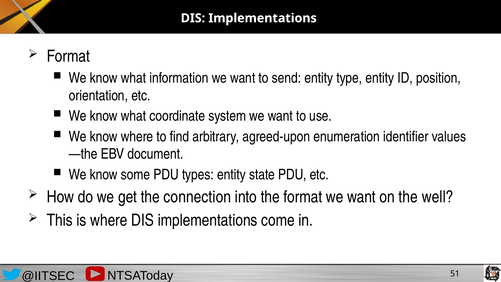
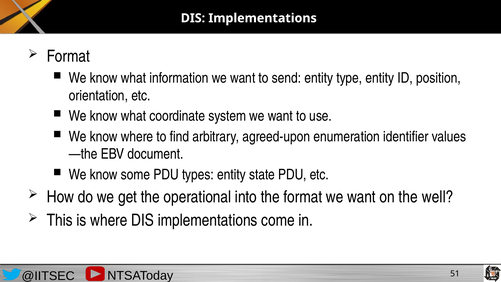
connection: connection -> operational
